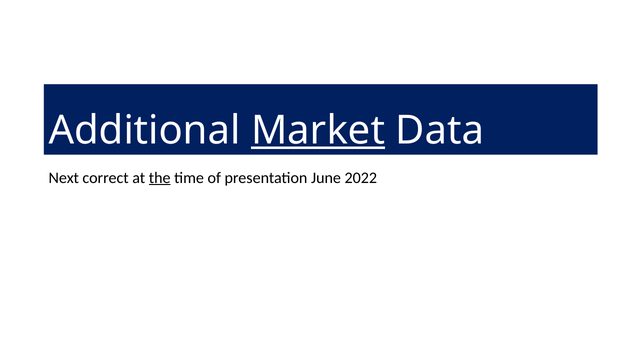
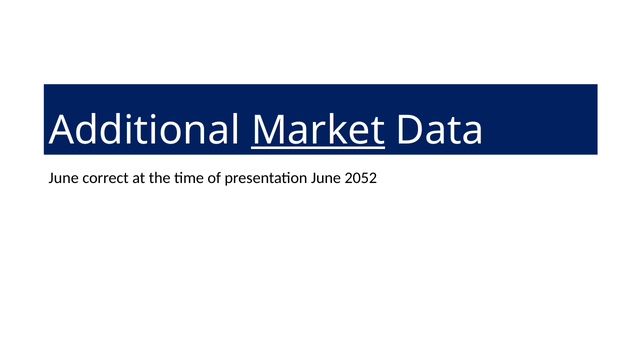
Next at (64, 178): Next -> June
the underline: present -> none
2022: 2022 -> 2052
